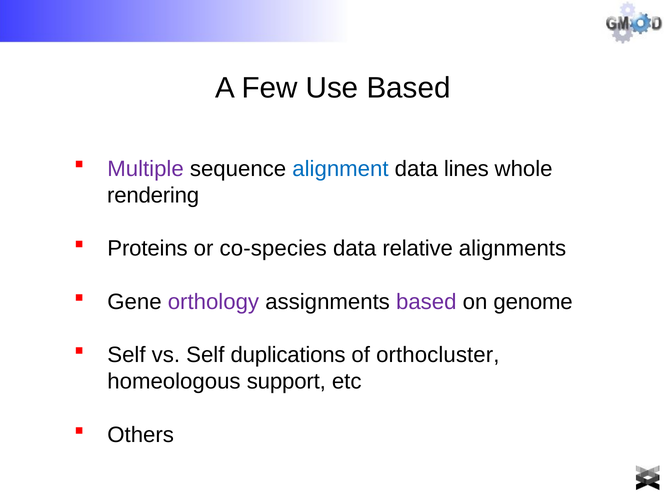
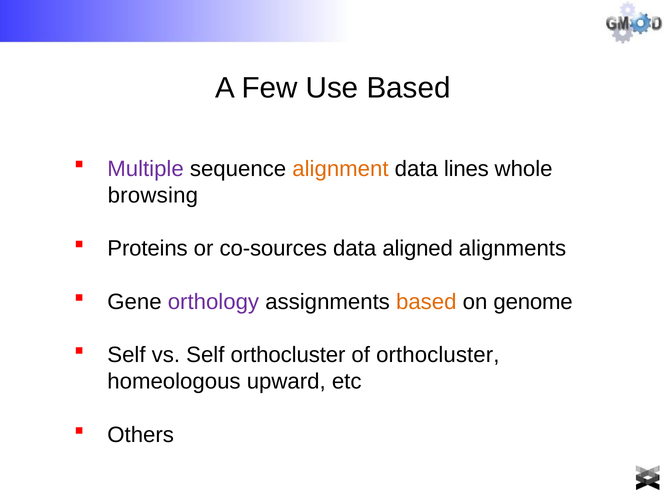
alignment colour: blue -> orange
rendering: rendering -> browsing
co-species: co-species -> co-sources
relative: relative -> aligned
based at (426, 302) colour: purple -> orange
Self duplications: duplications -> orthocluster
support: support -> upward
